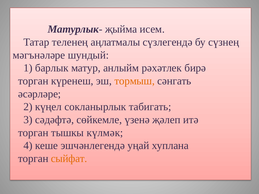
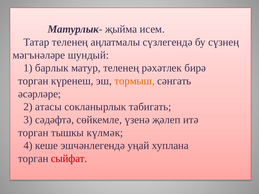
матур анлыйм: анлыйм -> теленең
күңел: күңел -> атасы
сыйфат colour: orange -> red
